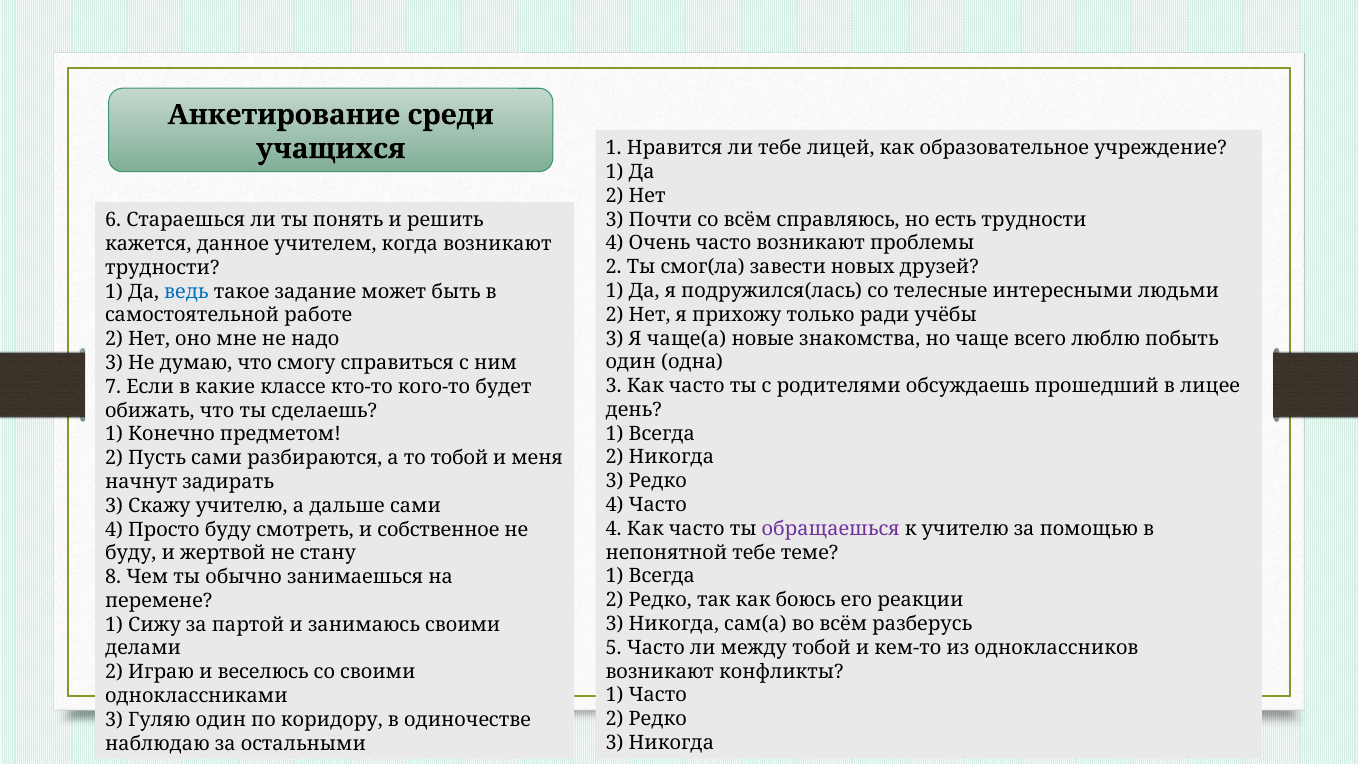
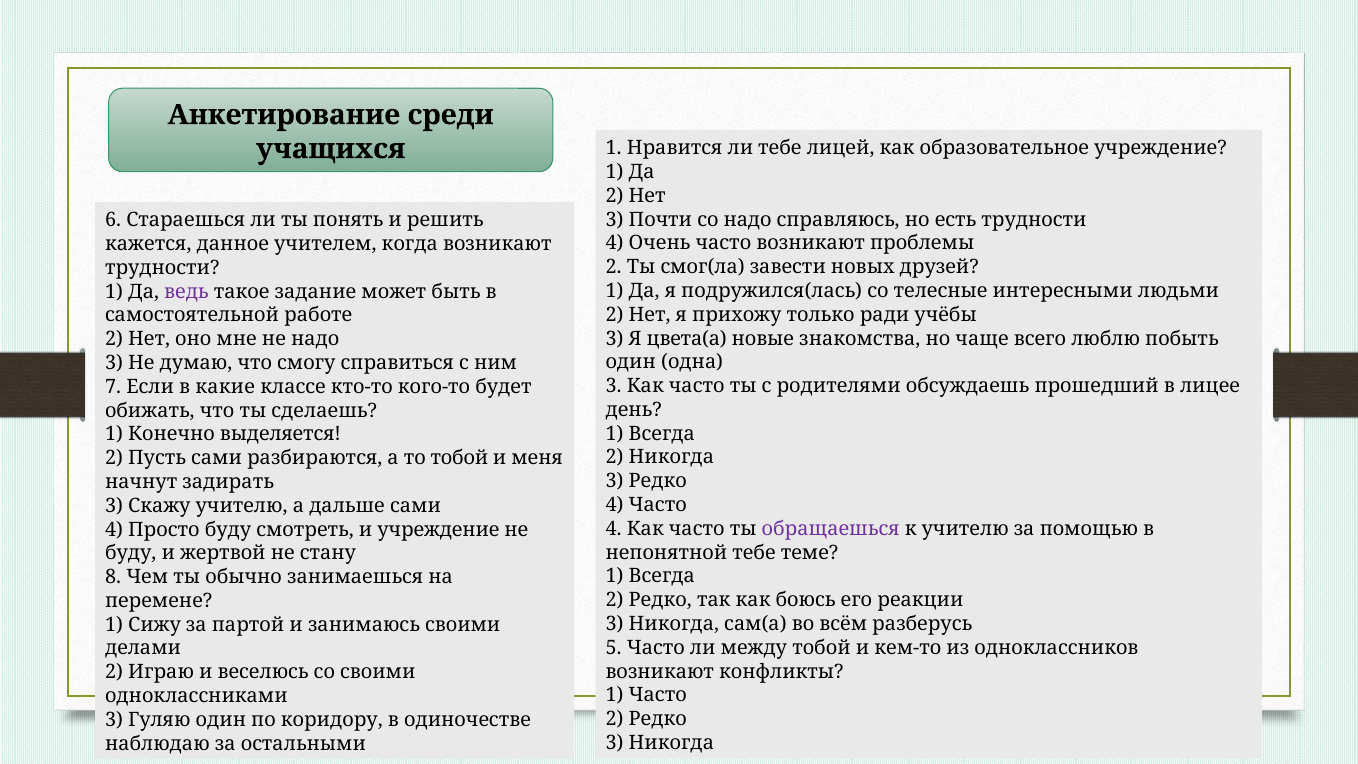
со всём: всём -> надо
ведь colour: blue -> purple
чаще(а: чаще(а -> цвета(а
предметом: предметом -> выделяется
и собственное: собственное -> учреждение
